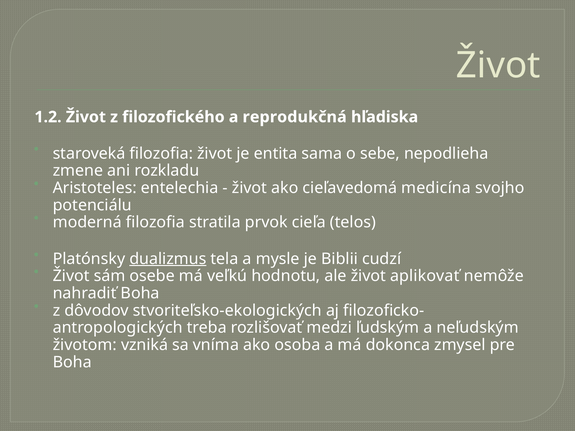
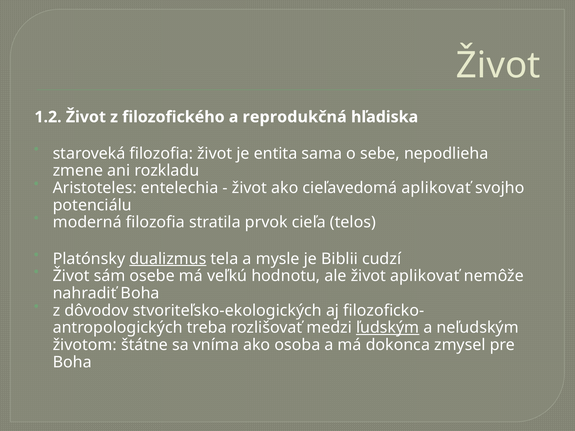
cieľavedomá medicína: medicína -> aplikovať
ľudským underline: none -> present
vzniká: vzniká -> štátne
